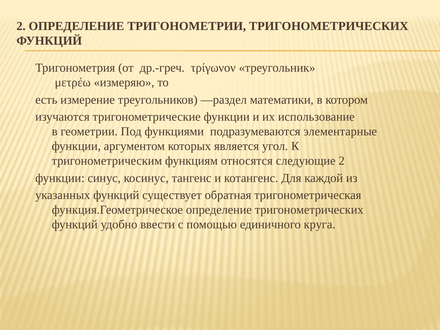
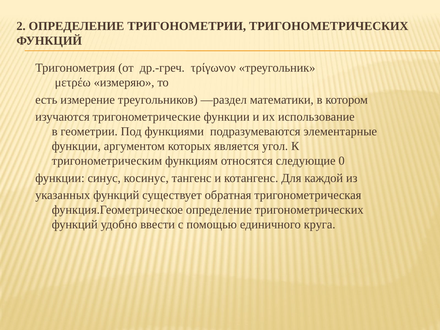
следующие 2: 2 -> 0
